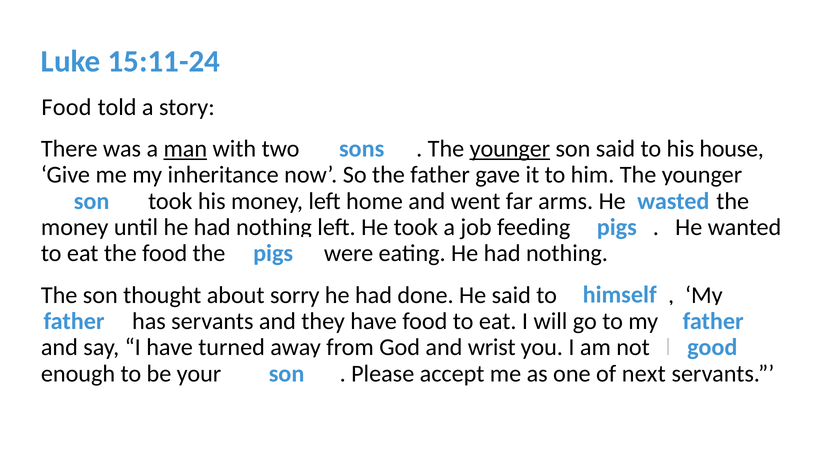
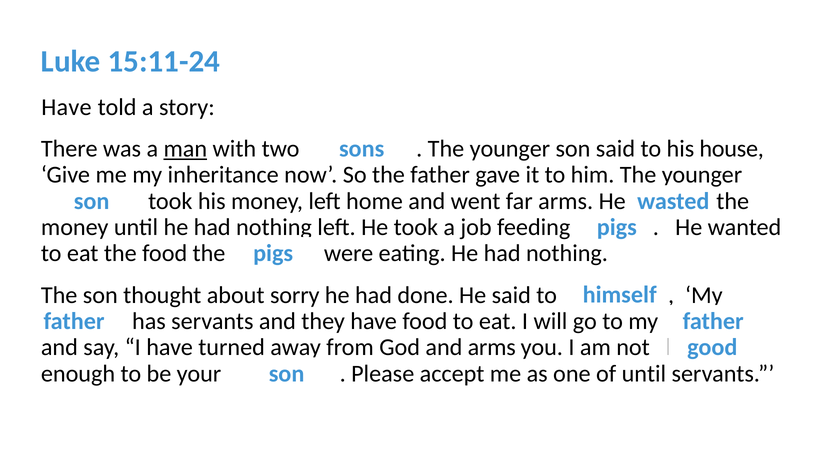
Food at (66, 107): Food -> Have
younger at (510, 149) underline: present -> none
and wrist: wrist -> arms
of next: next -> until
